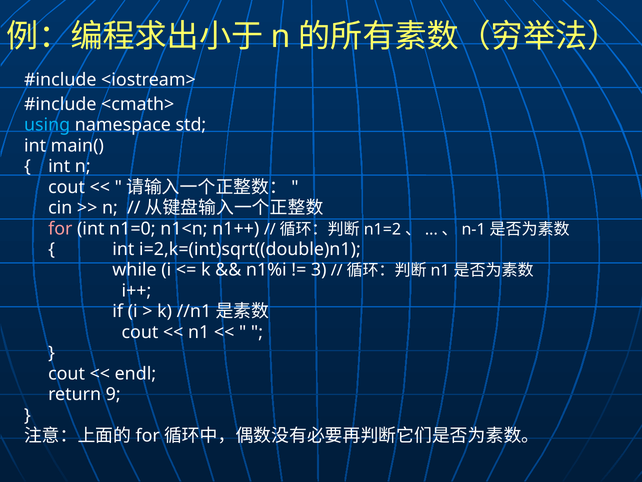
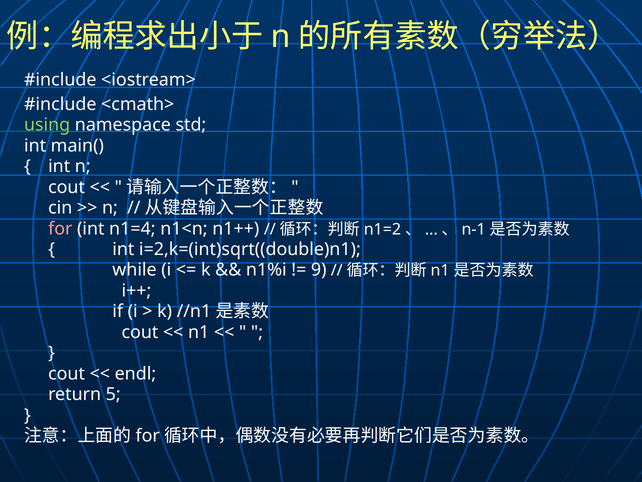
using colour: light blue -> light green
n1=0: n1=0 -> n1=4
3: 3 -> 9
9: 9 -> 5
